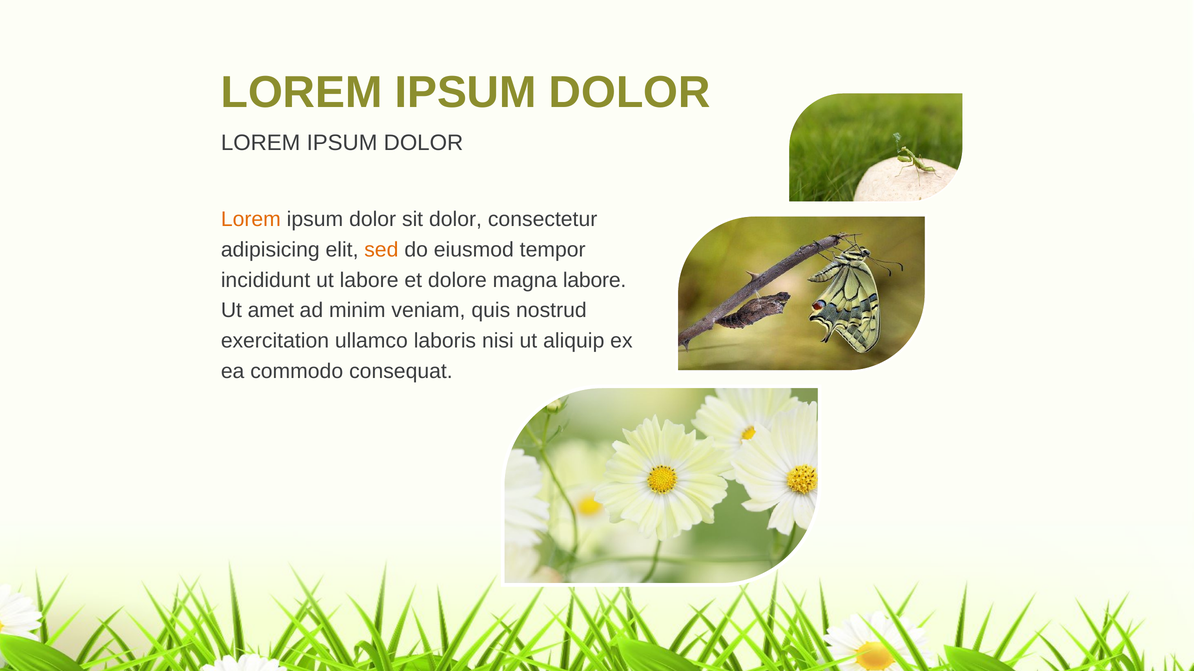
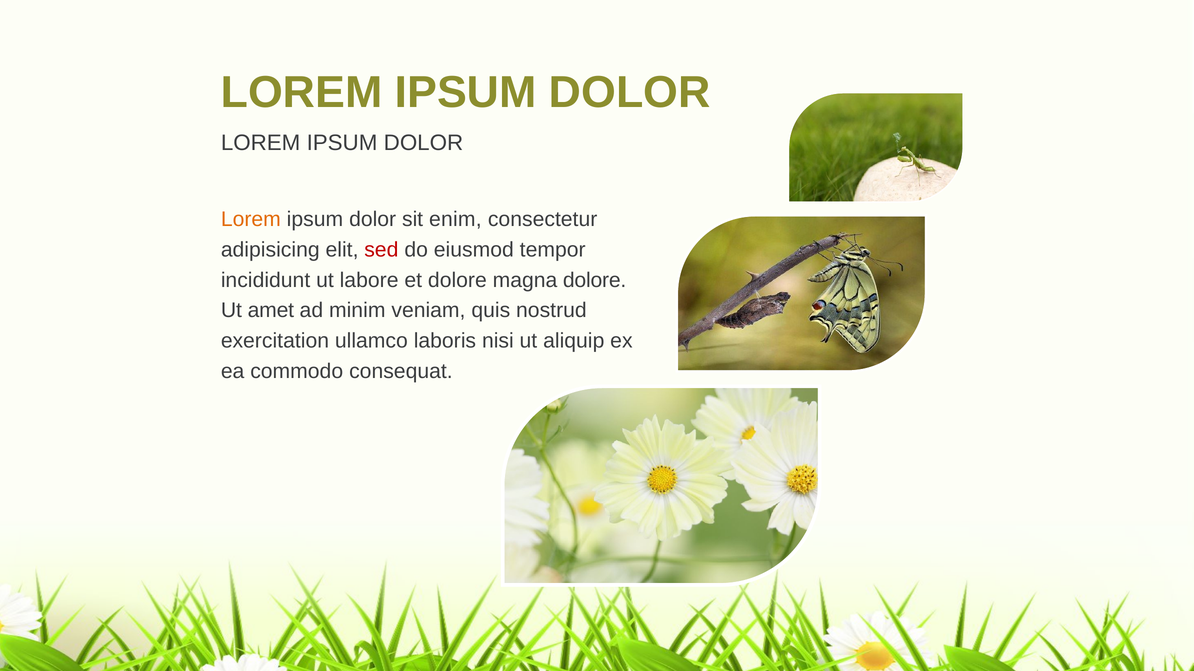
sit dolor: dolor -> enim
sed colour: orange -> red
magna labore: labore -> dolore
